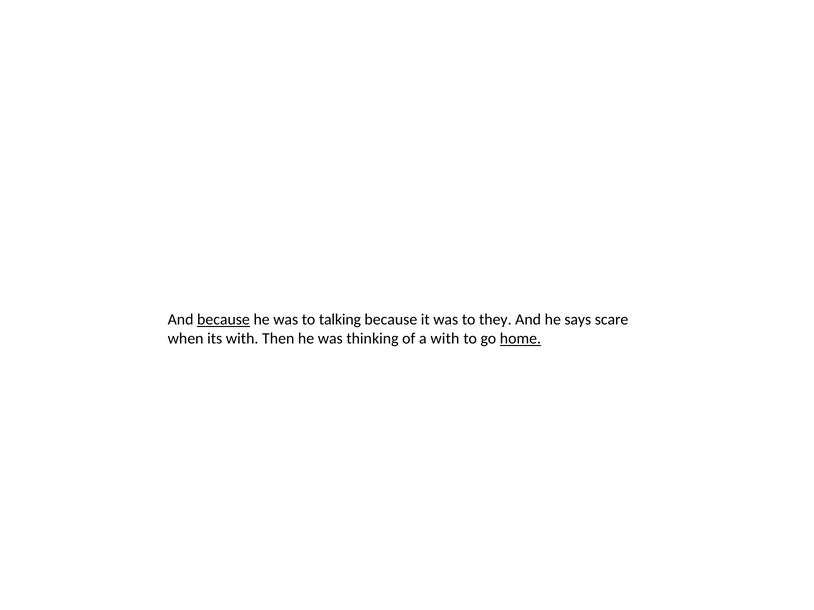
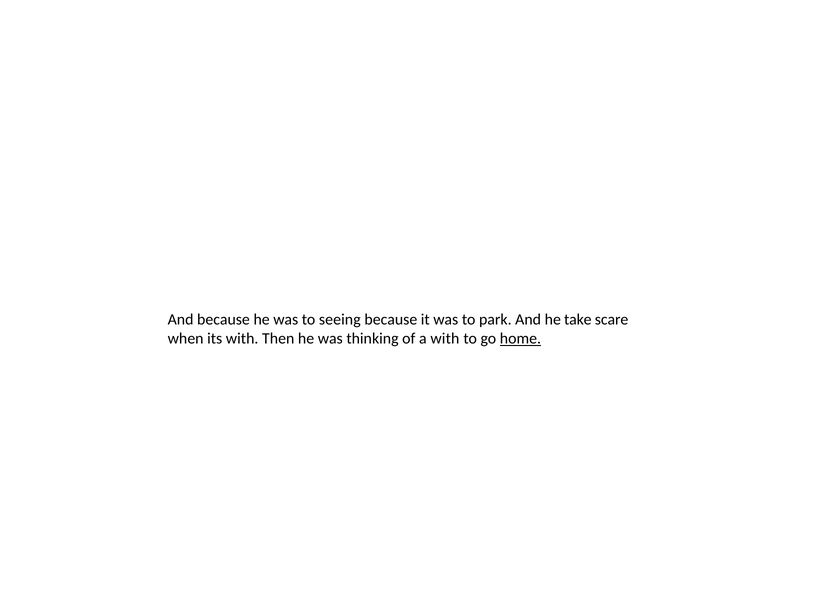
because at (223, 320) underline: present -> none
talking: talking -> seeing
they: they -> park
says: says -> take
